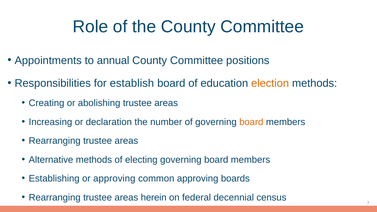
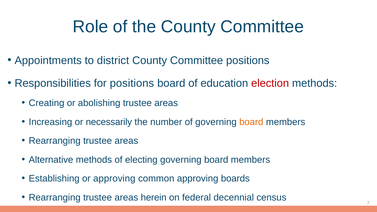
annual: annual -> district
for establish: establish -> positions
election colour: orange -> red
declaration: declaration -> necessarily
